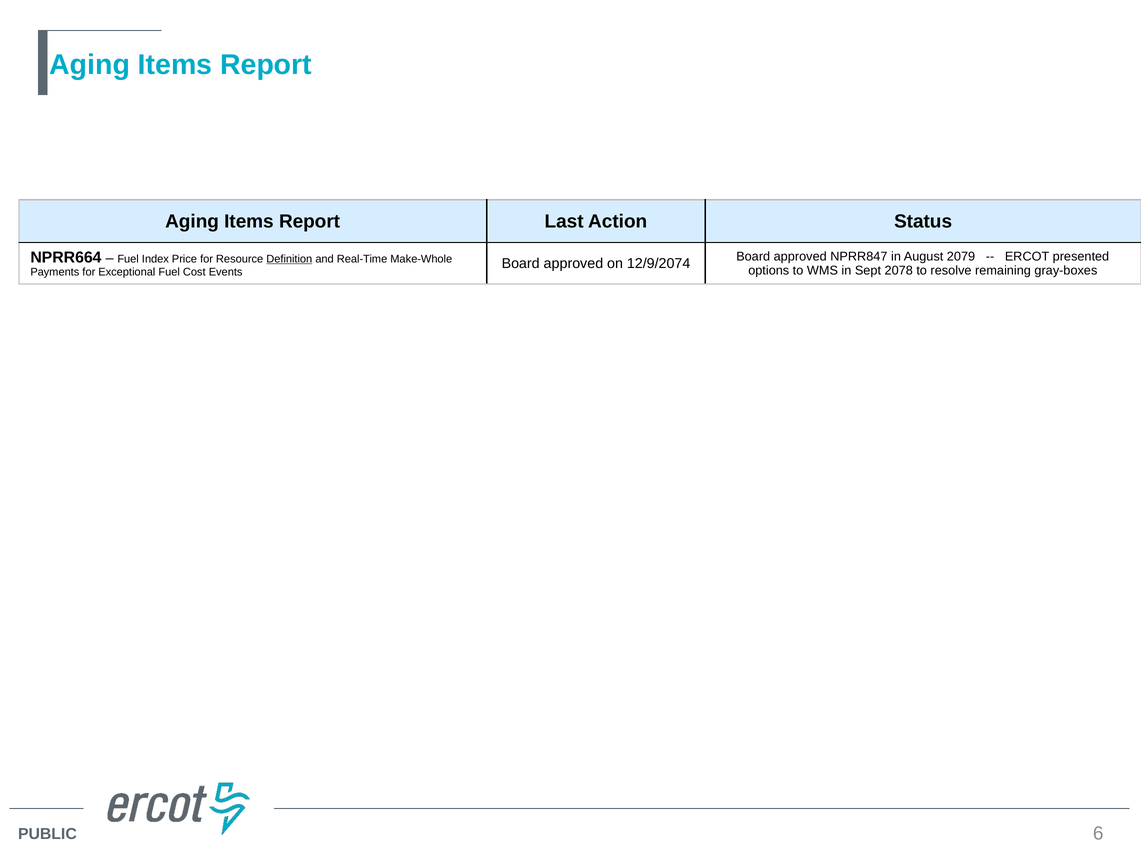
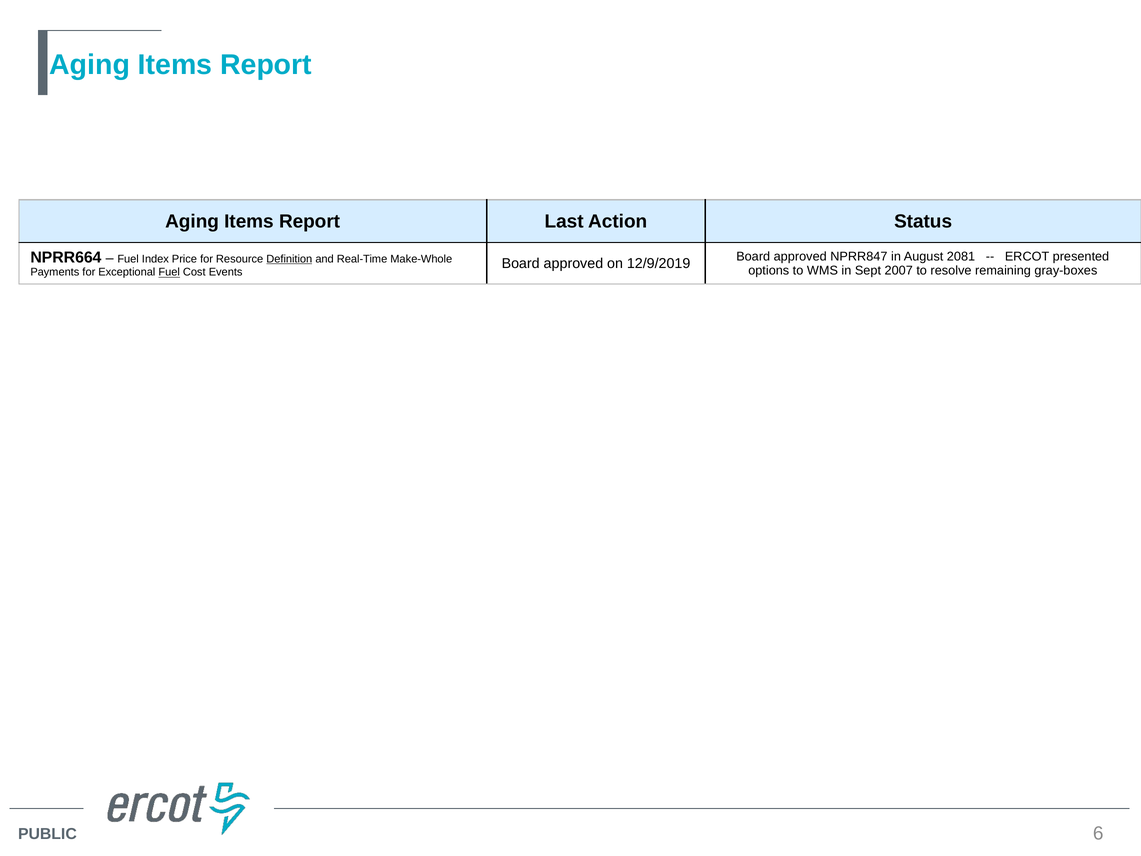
2079: 2079 -> 2081
12/9/2074: 12/9/2074 -> 12/9/2019
2078: 2078 -> 2007
Fuel at (169, 272) underline: none -> present
